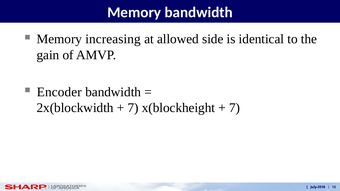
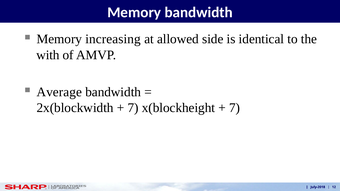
gain: gain -> with
Encoder: Encoder -> Average
